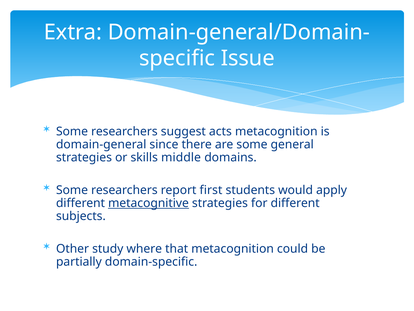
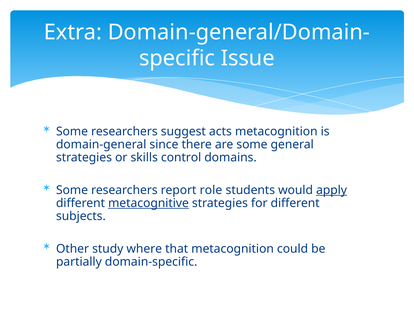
middle: middle -> control
first: first -> role
apply underline: none -> present
